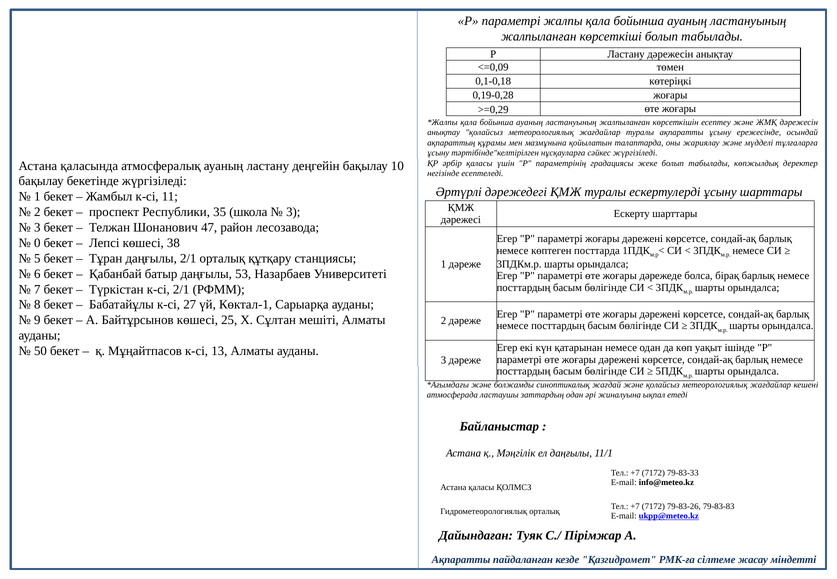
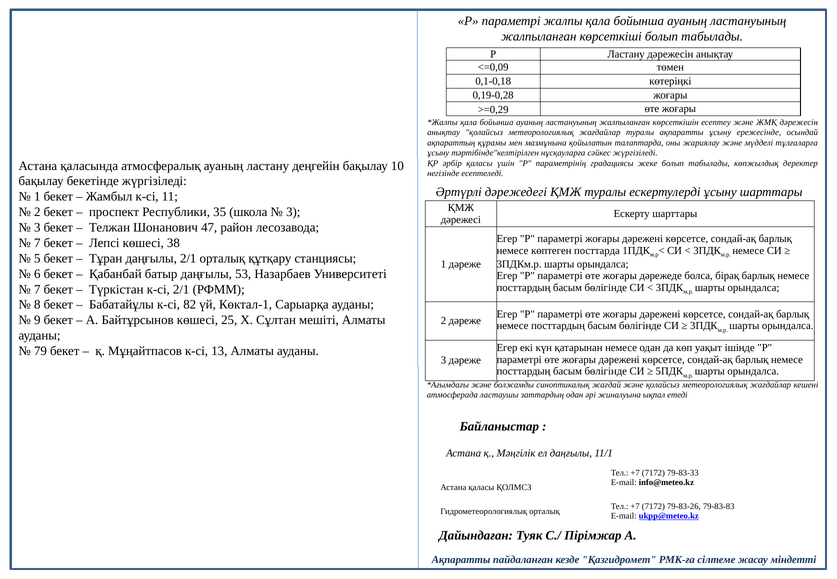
0 at (37, 243): 0 -> 7
27: 27 -> 82
50: 50 -> 79
